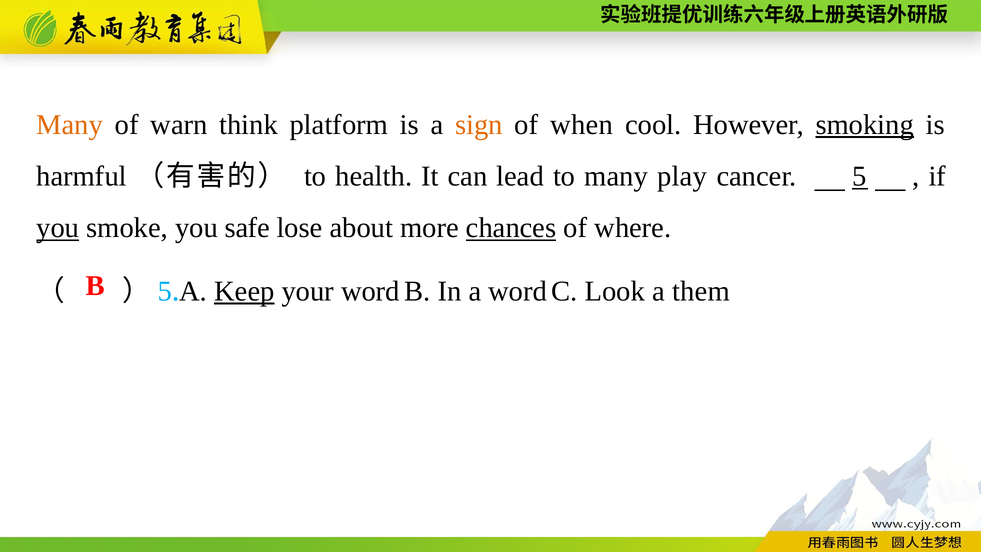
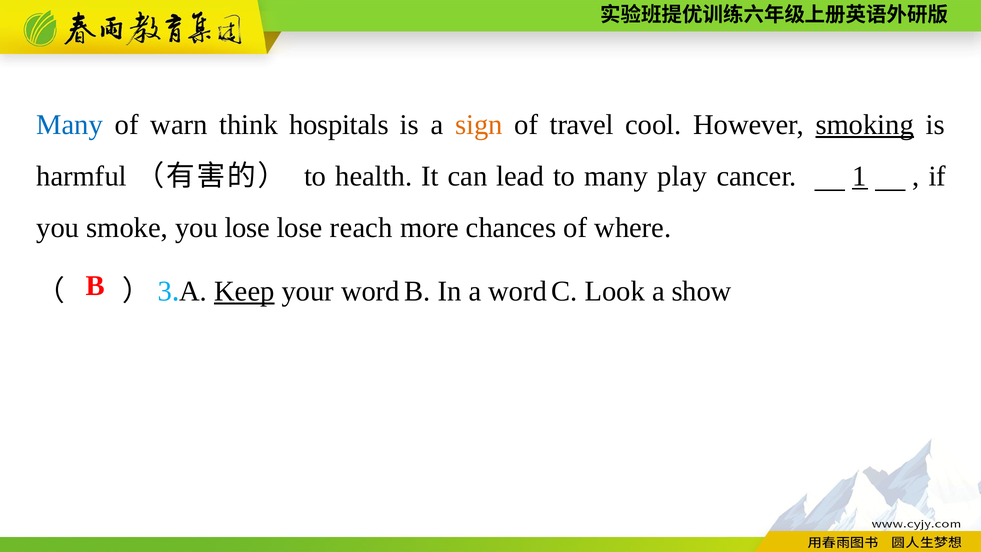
Many at (70, 125) colour: orange -> blue
platform: platform -> hospitals
when: when -> travel
cancer 5: 5 -> 1
you at (58, 228) underline: present -> none
you safe: safe -> lose
about: about -> reach
chances underline: present -> none
5 at (165, 291): 5 -> 3
them: them -> show
